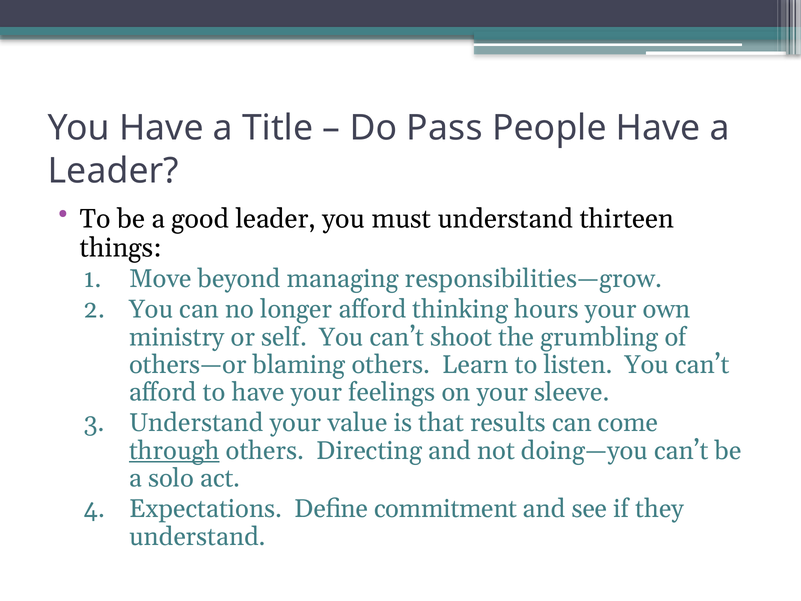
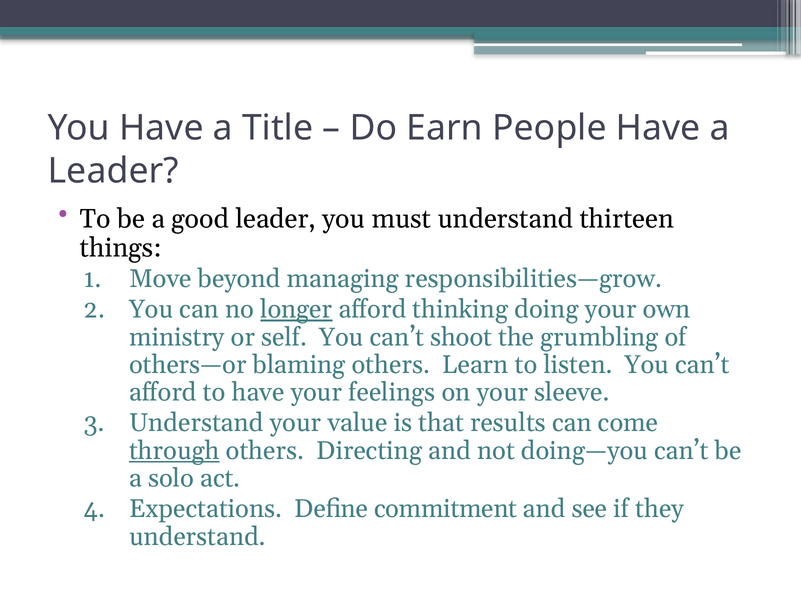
Pass: Pass -> Earn
longer underline: none -> present
hours: hours -> doing
